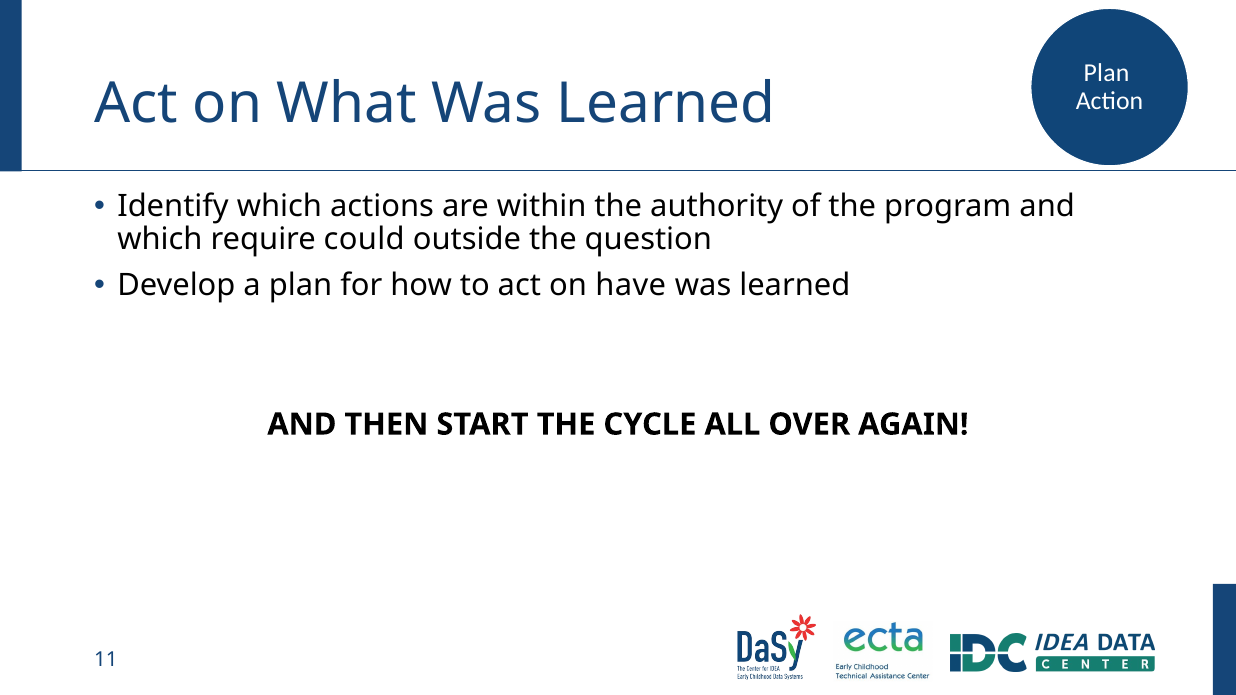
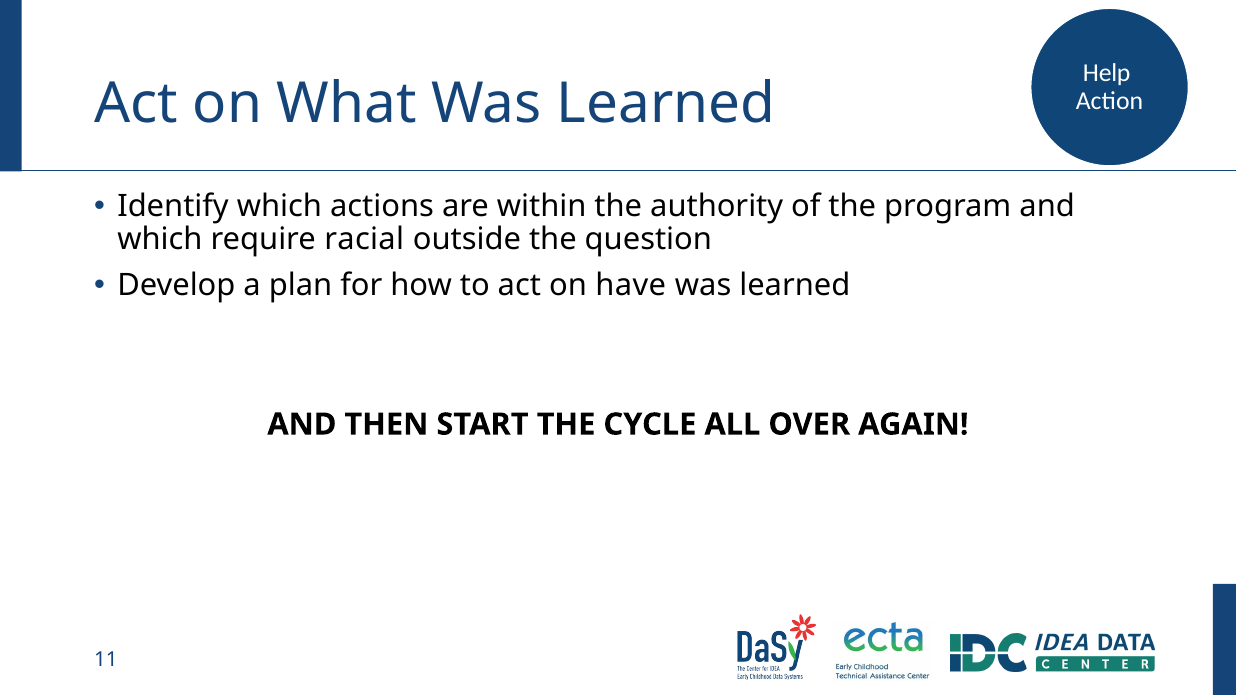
Plan at (1106, 73): Plan -> Help
could: could -> racial
